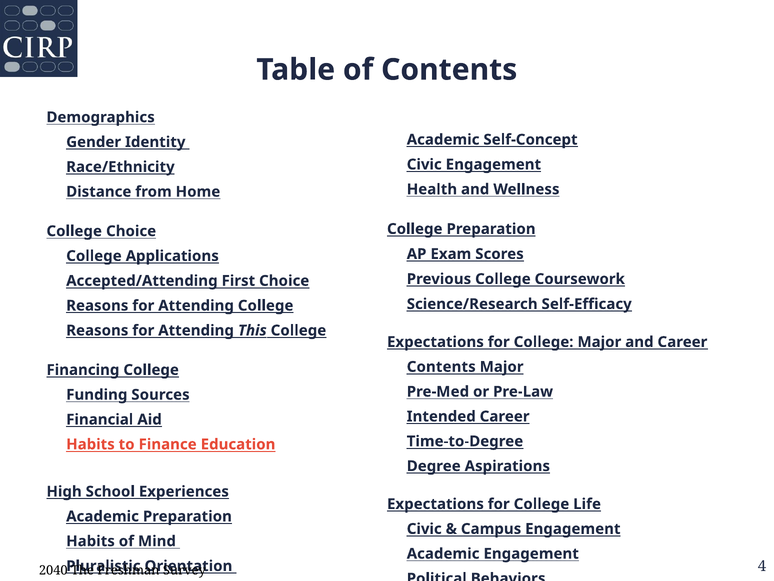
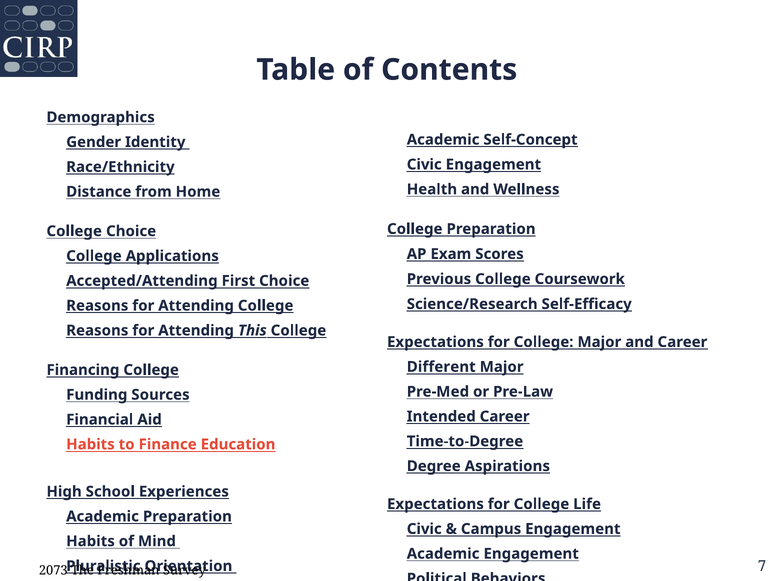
Contents at (441, 367): Contents -> Different
2040: 2040 -> 2073
4: 4 -> 7
